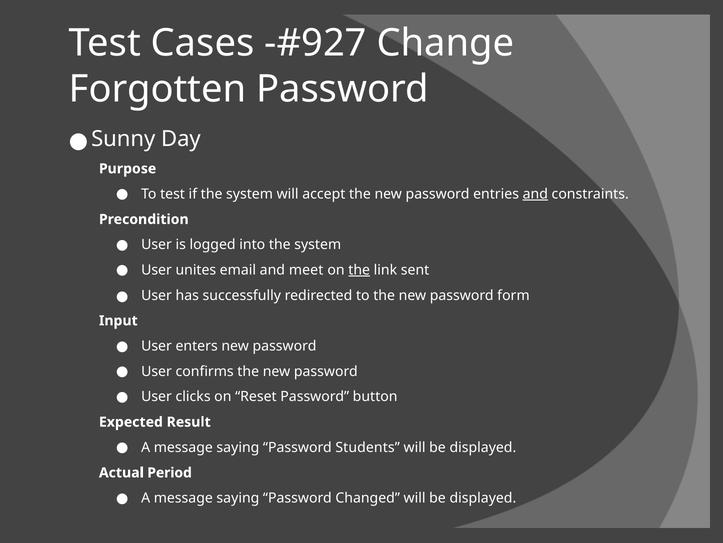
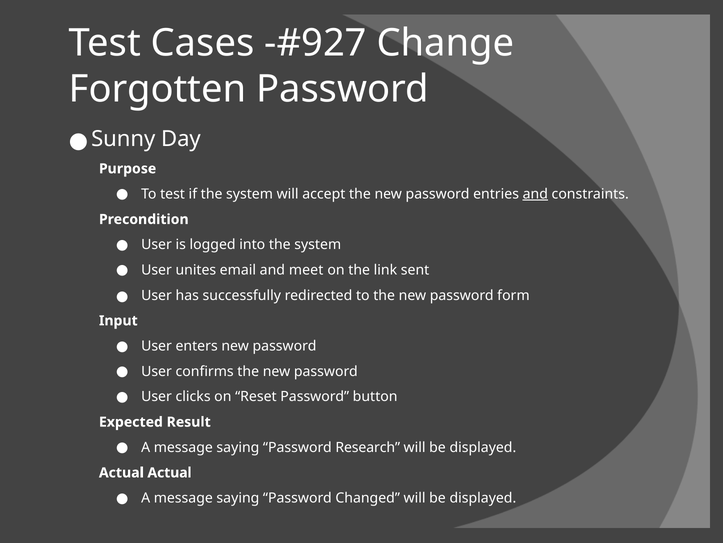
the at (359, 270) underline: present -> none
Students: Students -> Research
Actual Period: Period -> Actual
